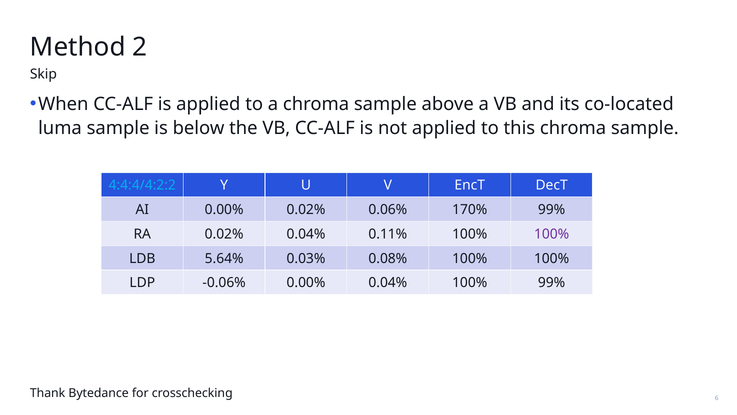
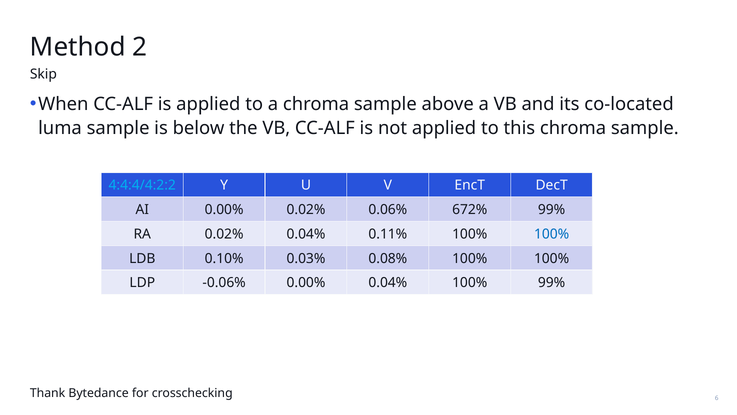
170%: 170% -> 672%
100% at (552, 234) colour: purple -> blue
5.64%: 5.64% -> 0.10%
